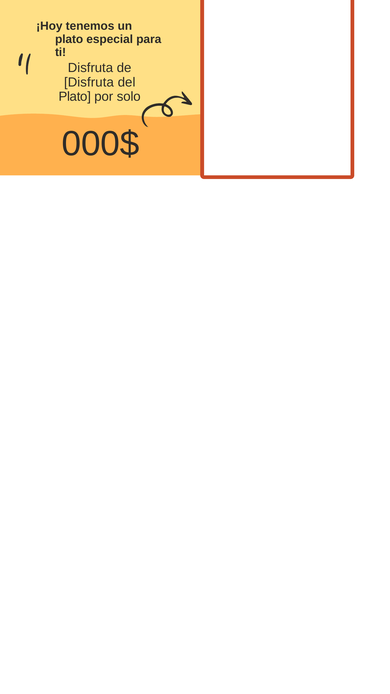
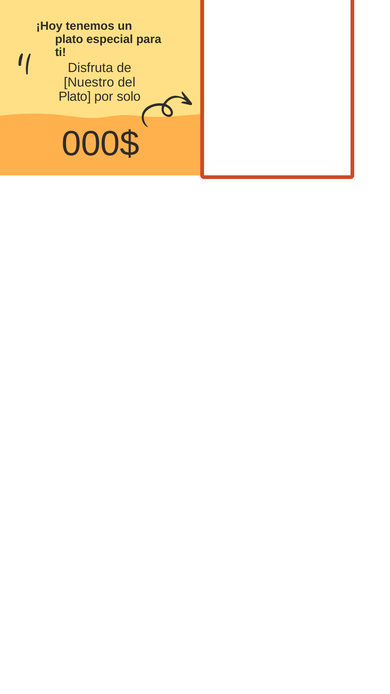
Disfruta at (89, 82): Disfruta -> Nuestro
